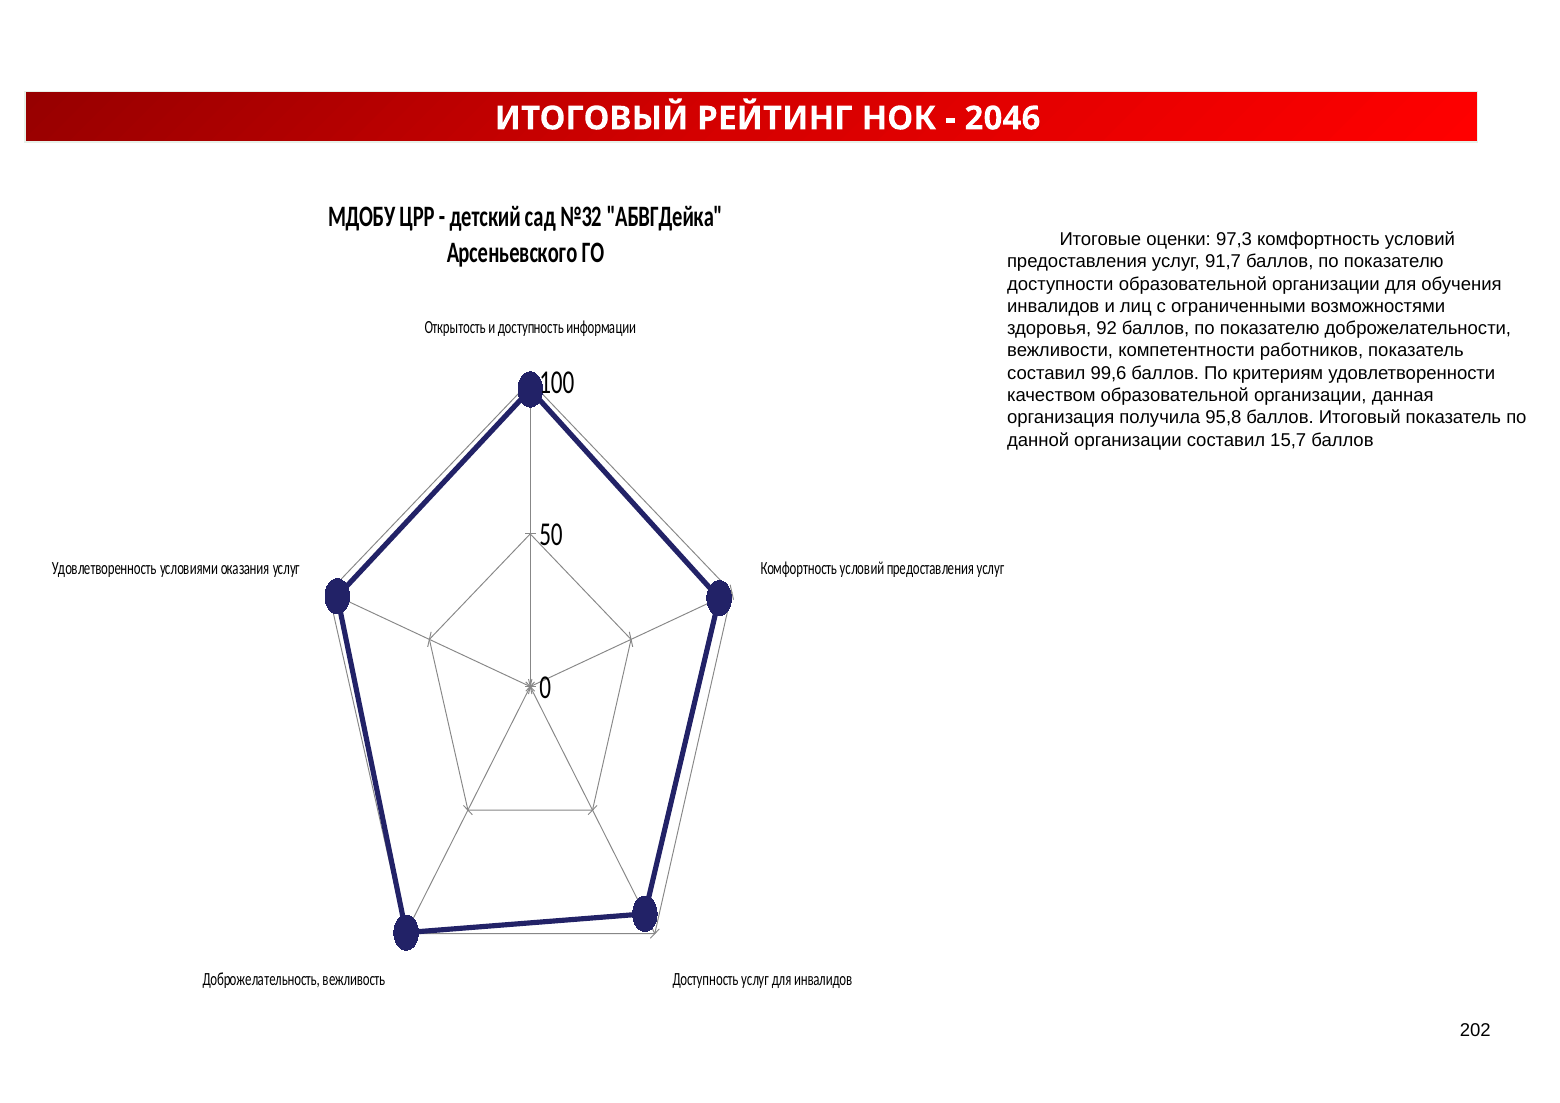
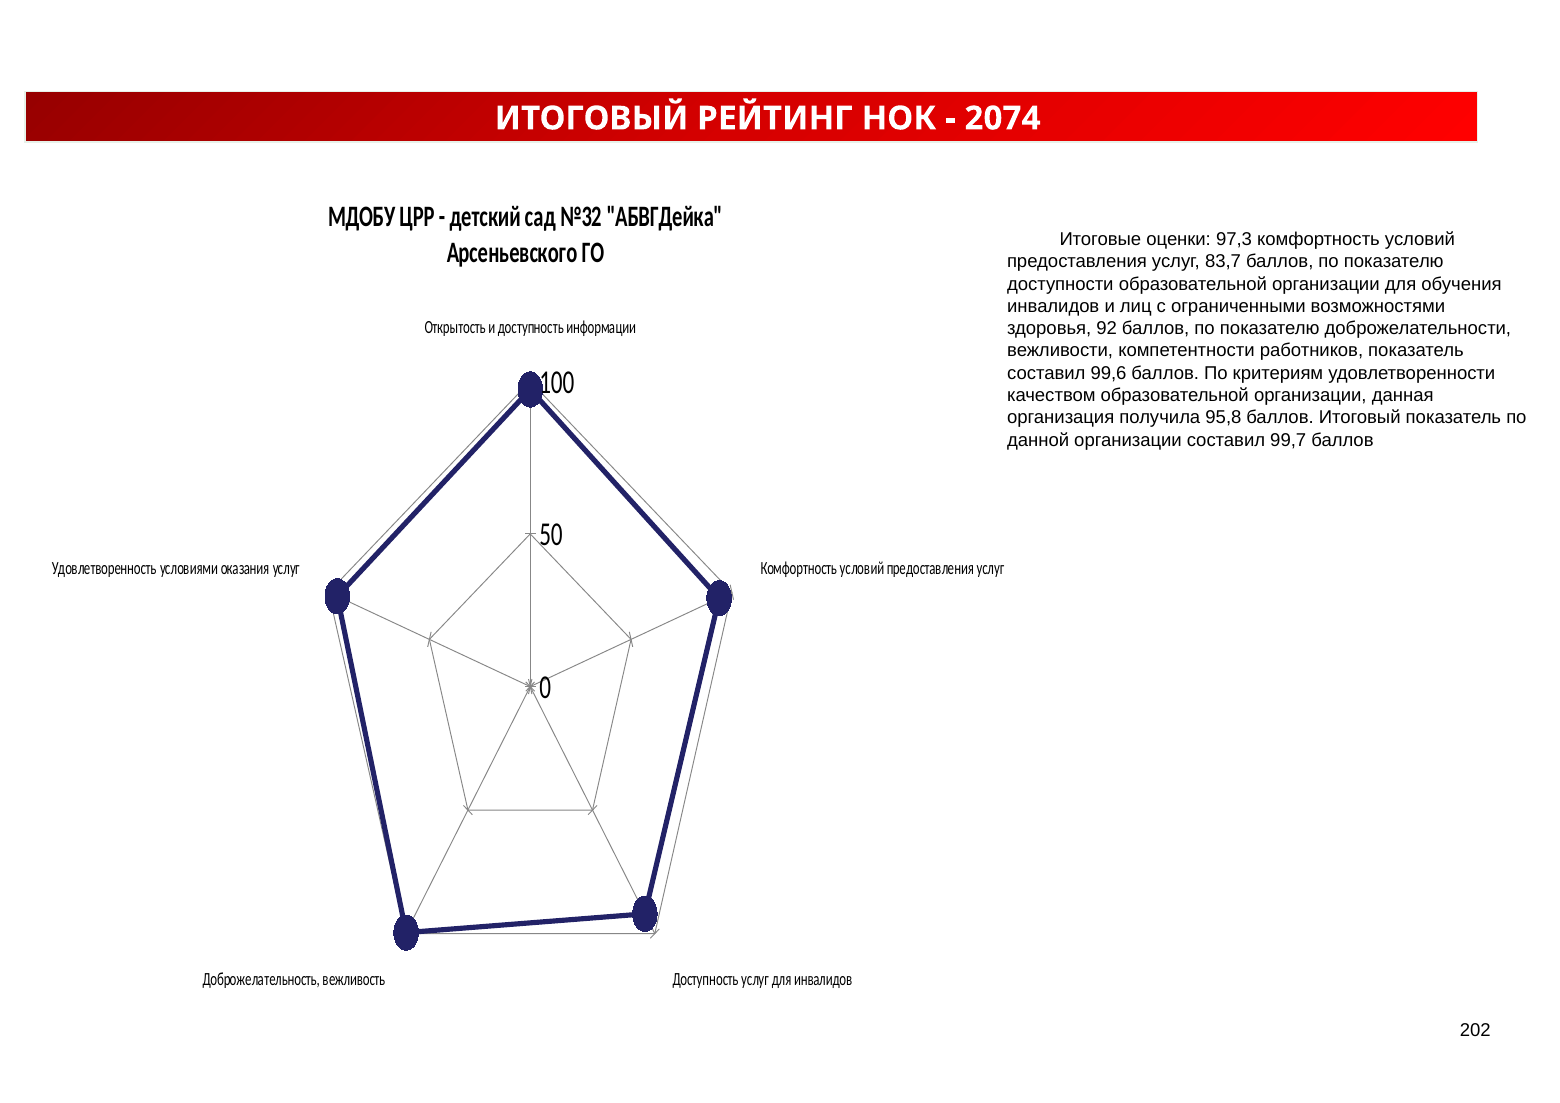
2046: 2046 -> 2074
91,7: 91,7 -> 83,7
15,7: 15,7 -> 99,7
